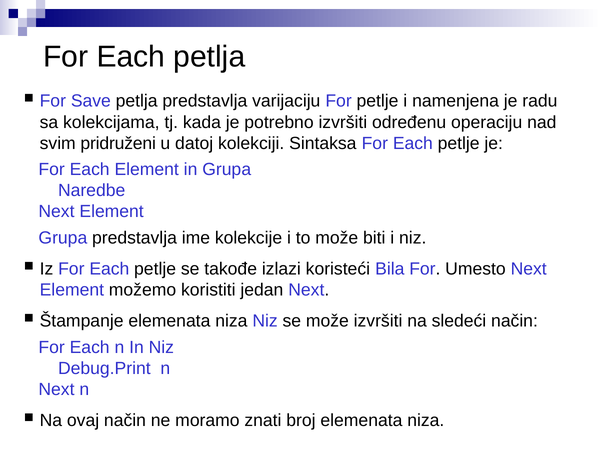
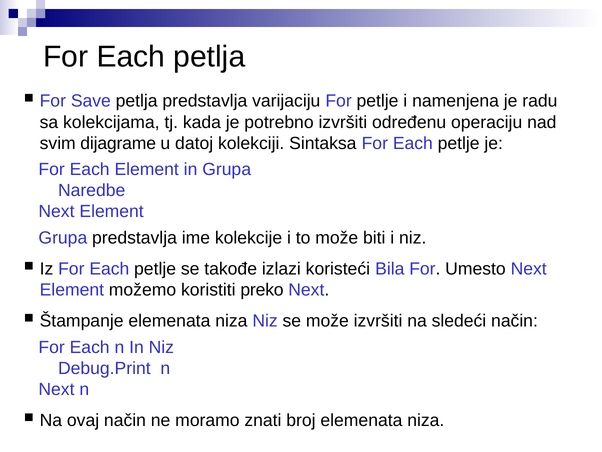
pridruženi: pridruženi -> dijagrame
jedan: jedan -> preko
